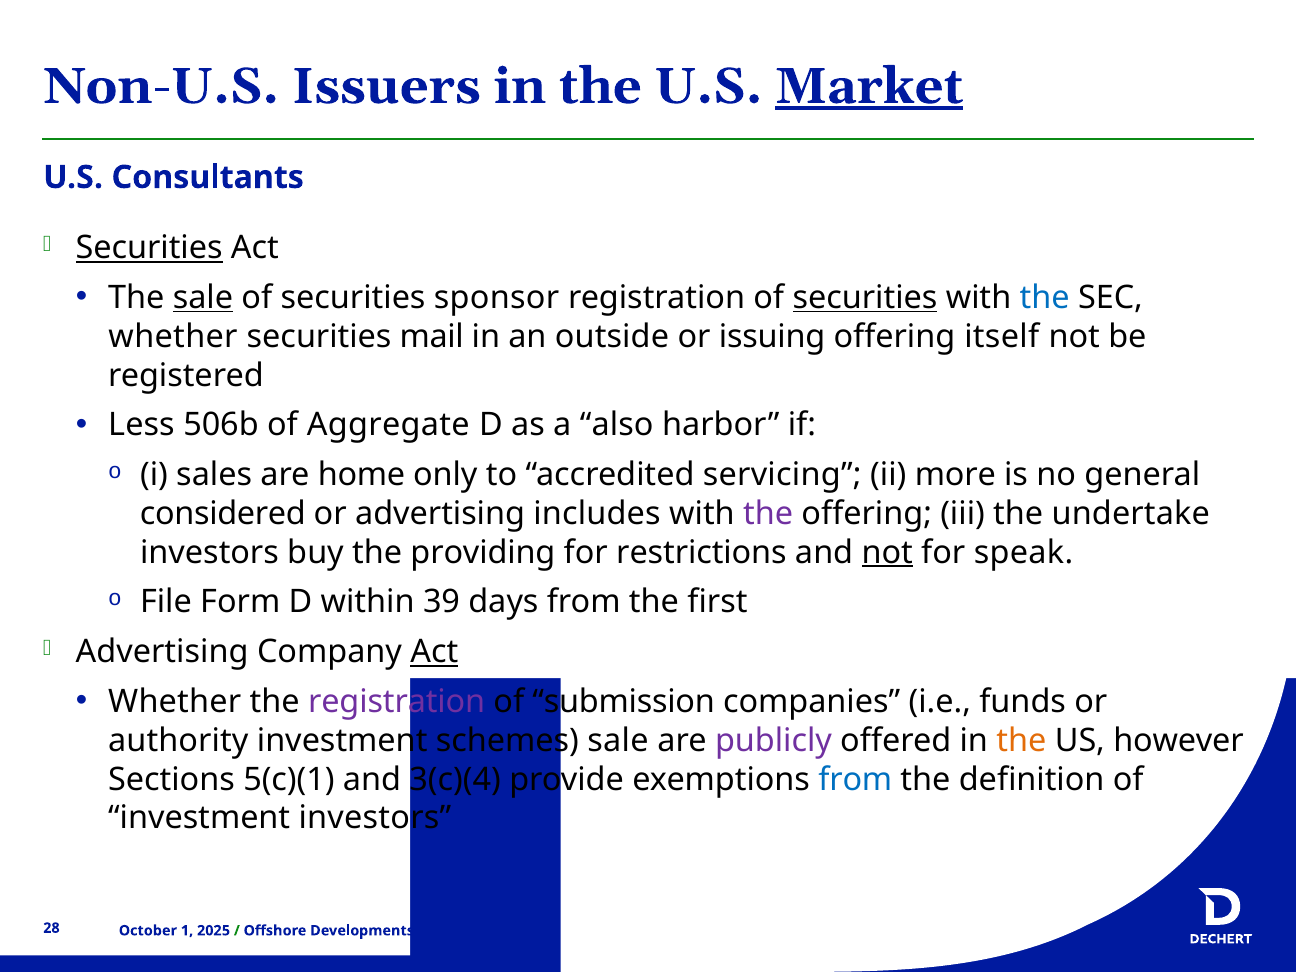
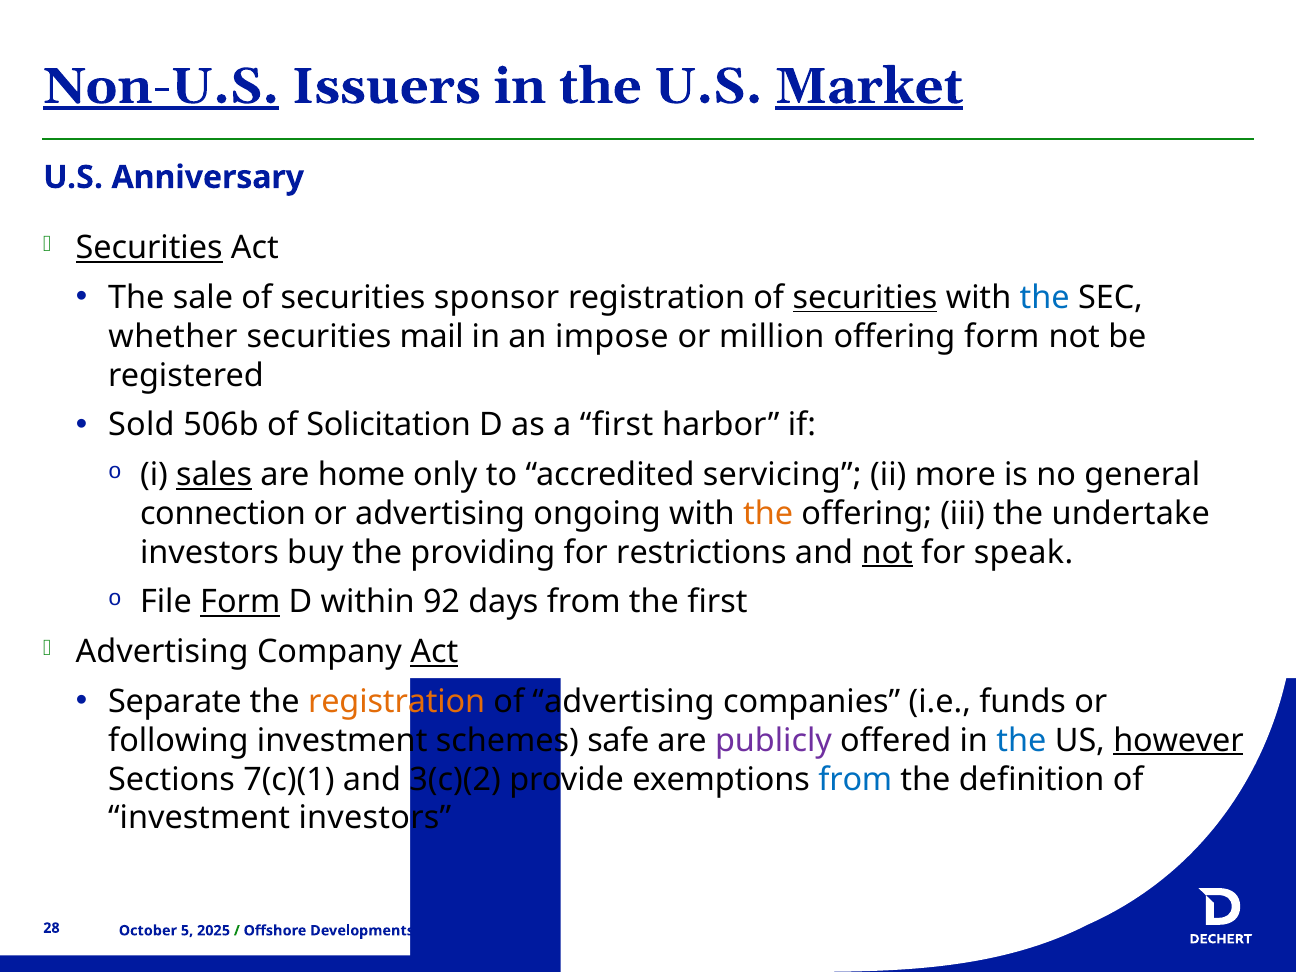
Non-U.S underline: none -> present
Consultants: Consultants -> Anniversary
sale at (203, 298) underline: present -> none
outside: outside -> impose
issuing: issuing -> million
offering itself: itself -> form
Less: Less -> Sold
Aggregate: Aggregate -> Solicitation
a also: also -> first
sales underline: none -> present
considered: considered -> connection
includes: includes -> ongoing
the at (768, 514) colour: purple -> orange
Form at (240, 602) underline: none -> present
39: 39 -> 92
Whether at (175, 702): Whether -> Separate
registration at (397, 702) colour: purple -> orange
of submission: submission -> advertising
authority: authority -> following
schemes sale: sale -> safe
the at (1021, 740) colour: orange -> blue
however underline: none -> present
5(c)(1: 5(c)(1 -> 7(c)(1
3(c)(4: 3(c)(4 -> 3(c)(2
1: 1 -> 5
